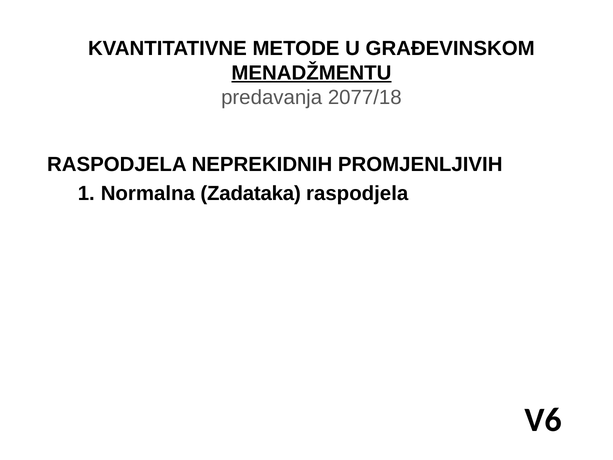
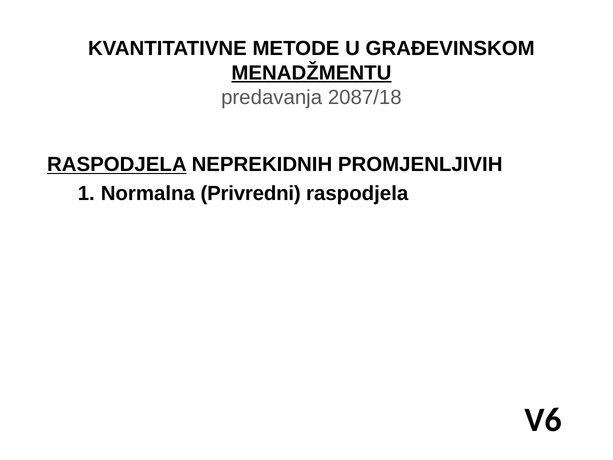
2077/18: 2077/18 -> 2087/18
RASPODJELA at (117, 165) underline: none -> present
Zadataka: Zadataka -> Privredni
